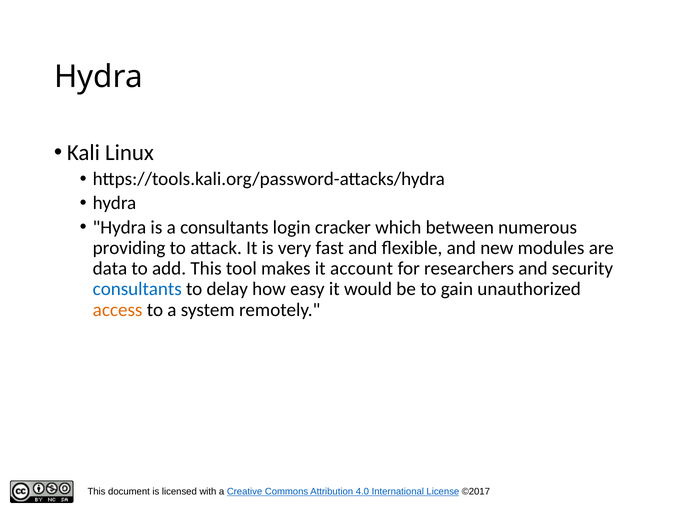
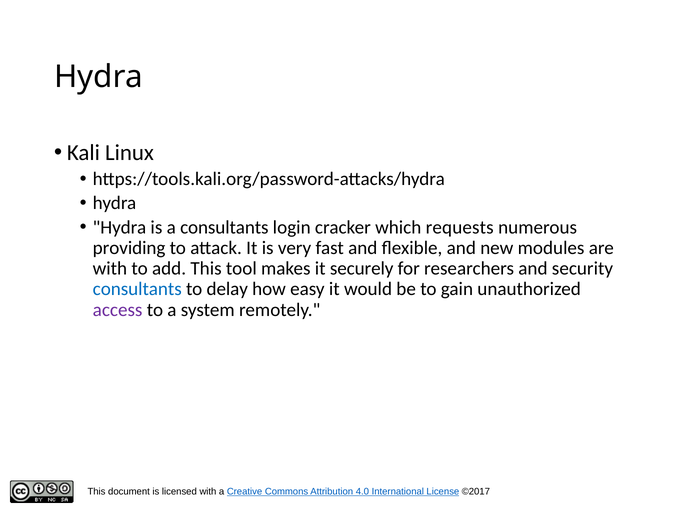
between: between -> requests
data at (110, 269): data -> with
account: account -> securely
access colour: orange -> purple
